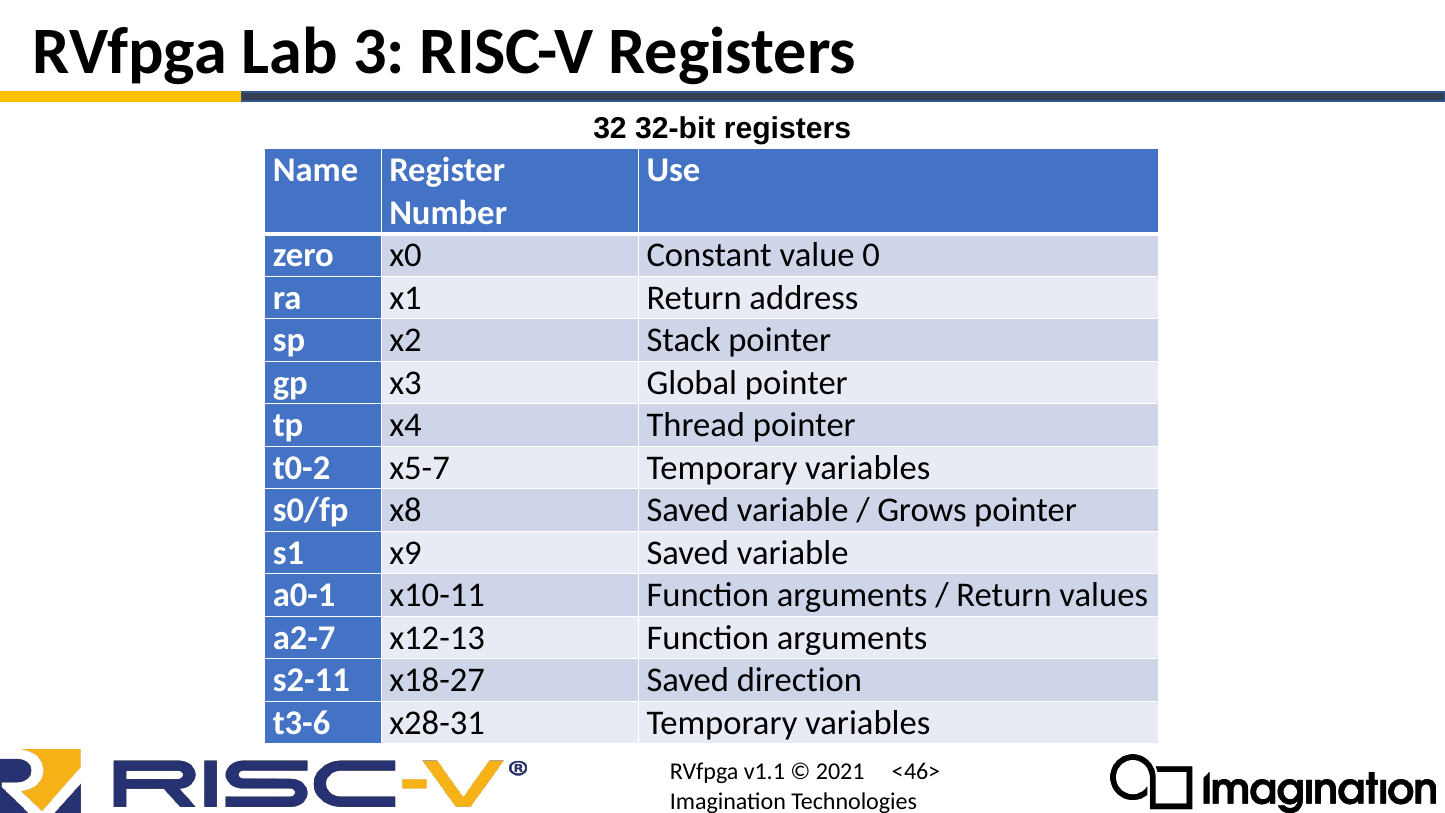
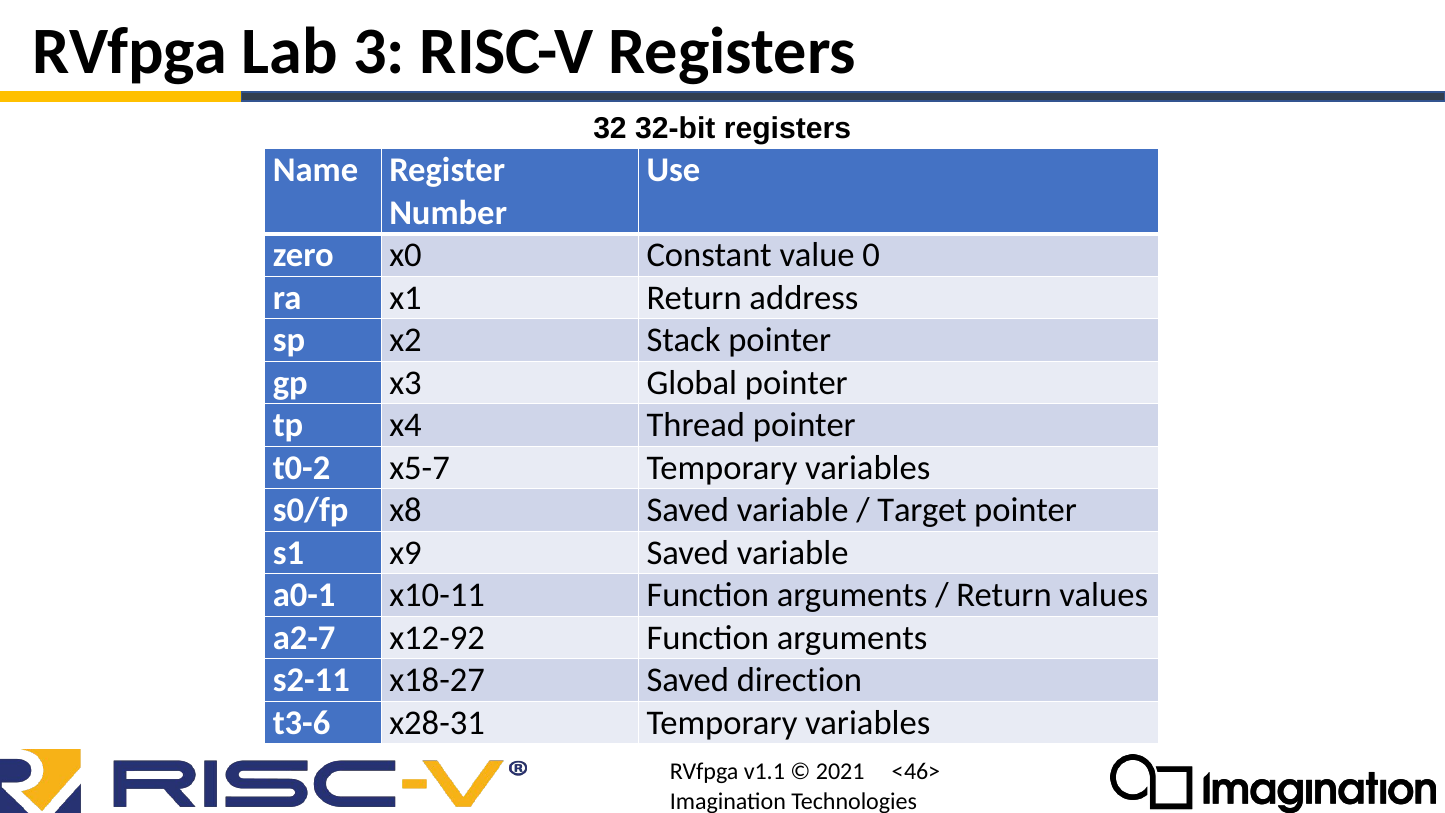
Grows: Grows -> Target
x12-13: x12-13 -> x12-92
